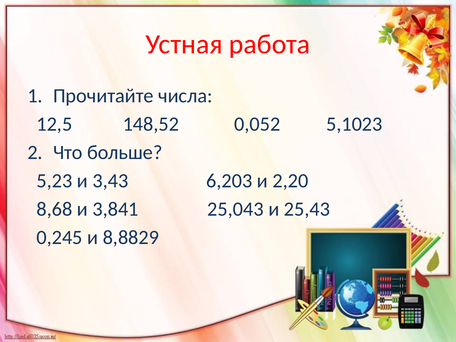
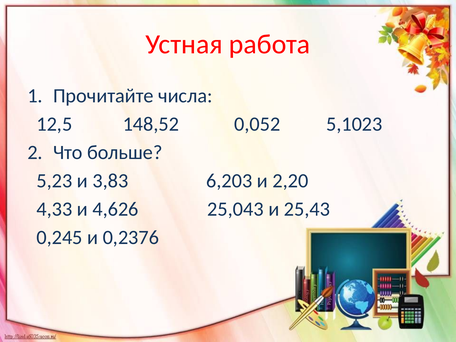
3,43: 3,43 -> 3,83
8,68: 8,68 -> 4,33
3,841: 3,841 -> 4,626
8,8829: 8,8829 -> 0,2376
